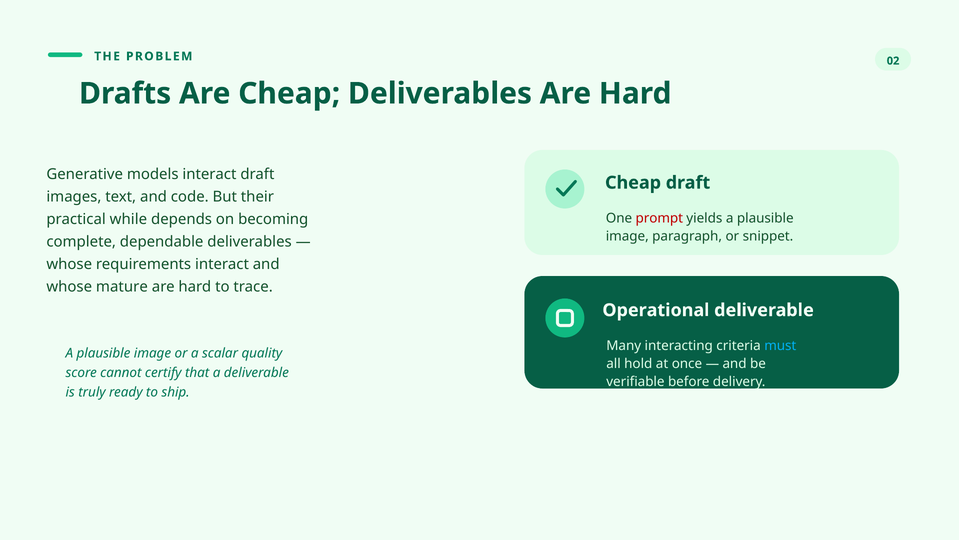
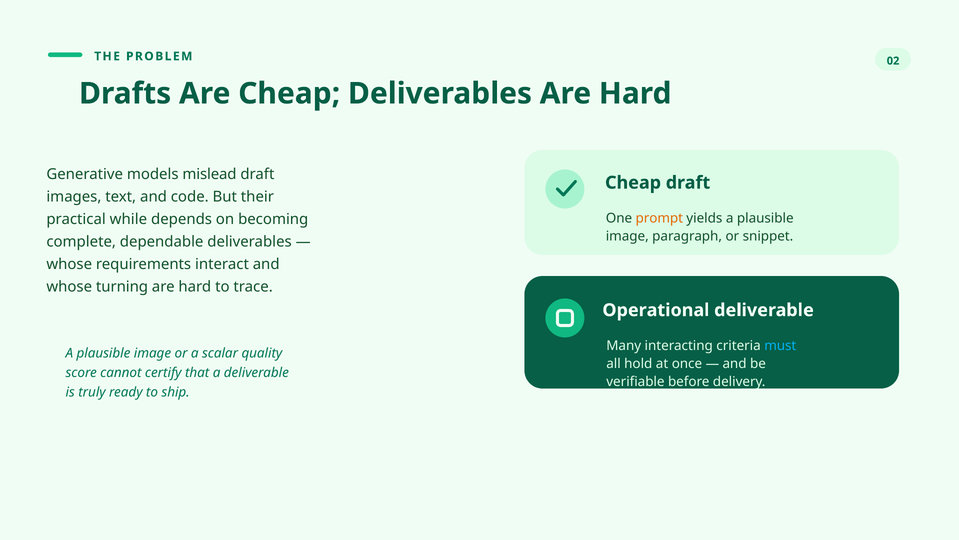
models interact: interact -> mislead
prompt colour: red -> orange
mature: mature -> turning
